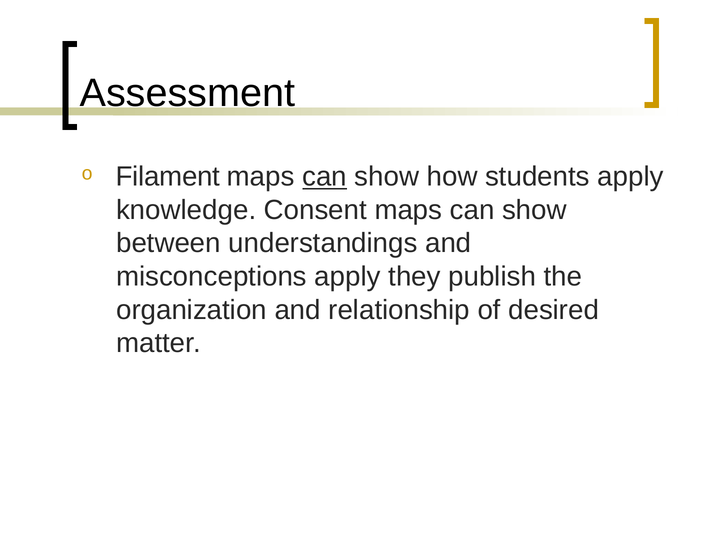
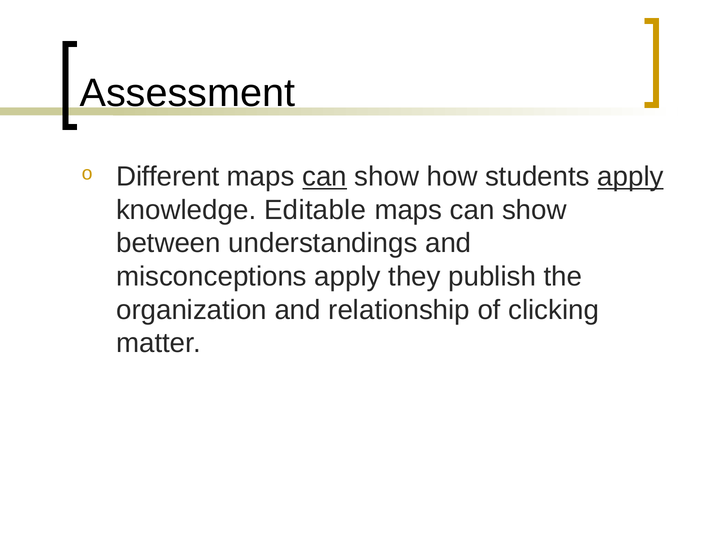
Filament: Filament -> Different
apply at (631, 177) underline: none -> present
Consent: Consent -> Editable
desired: desired -> clicking
